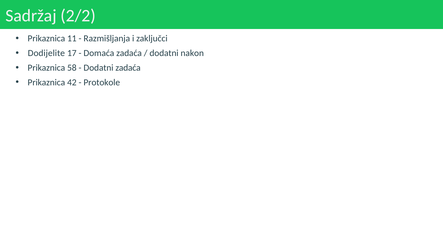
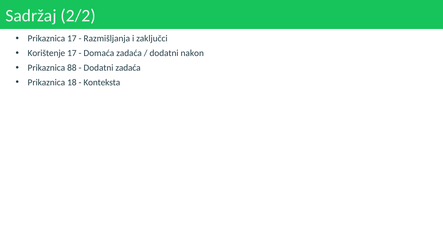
Prikaznica 11: 11 -> 17
Dodijelite: Dodijelite -> Korištenje
58: 58 -> 88
42: 42 -> 18
Protokole: Protokole -> Konteksta
